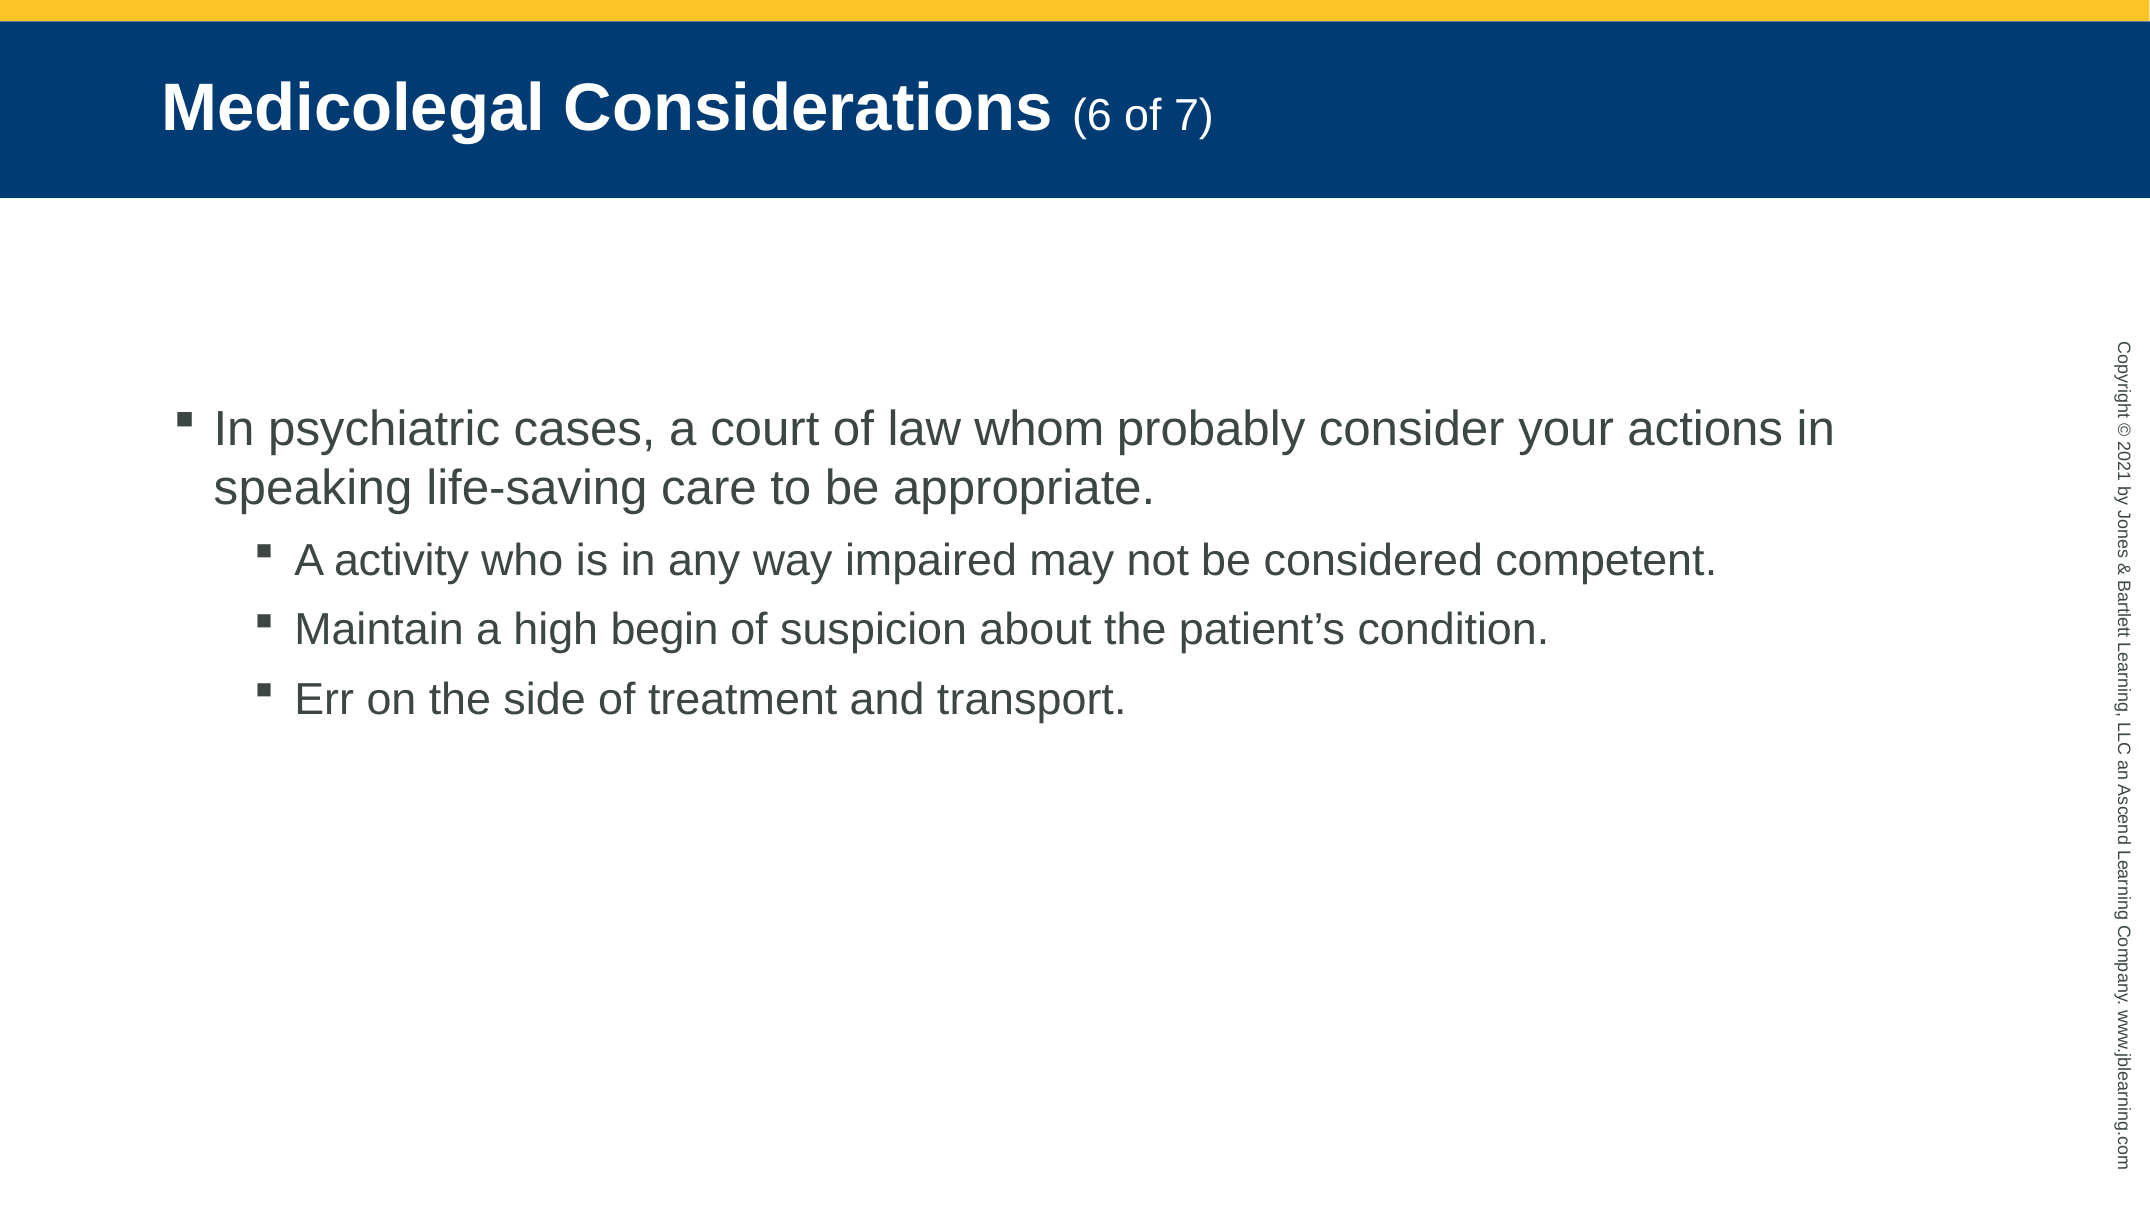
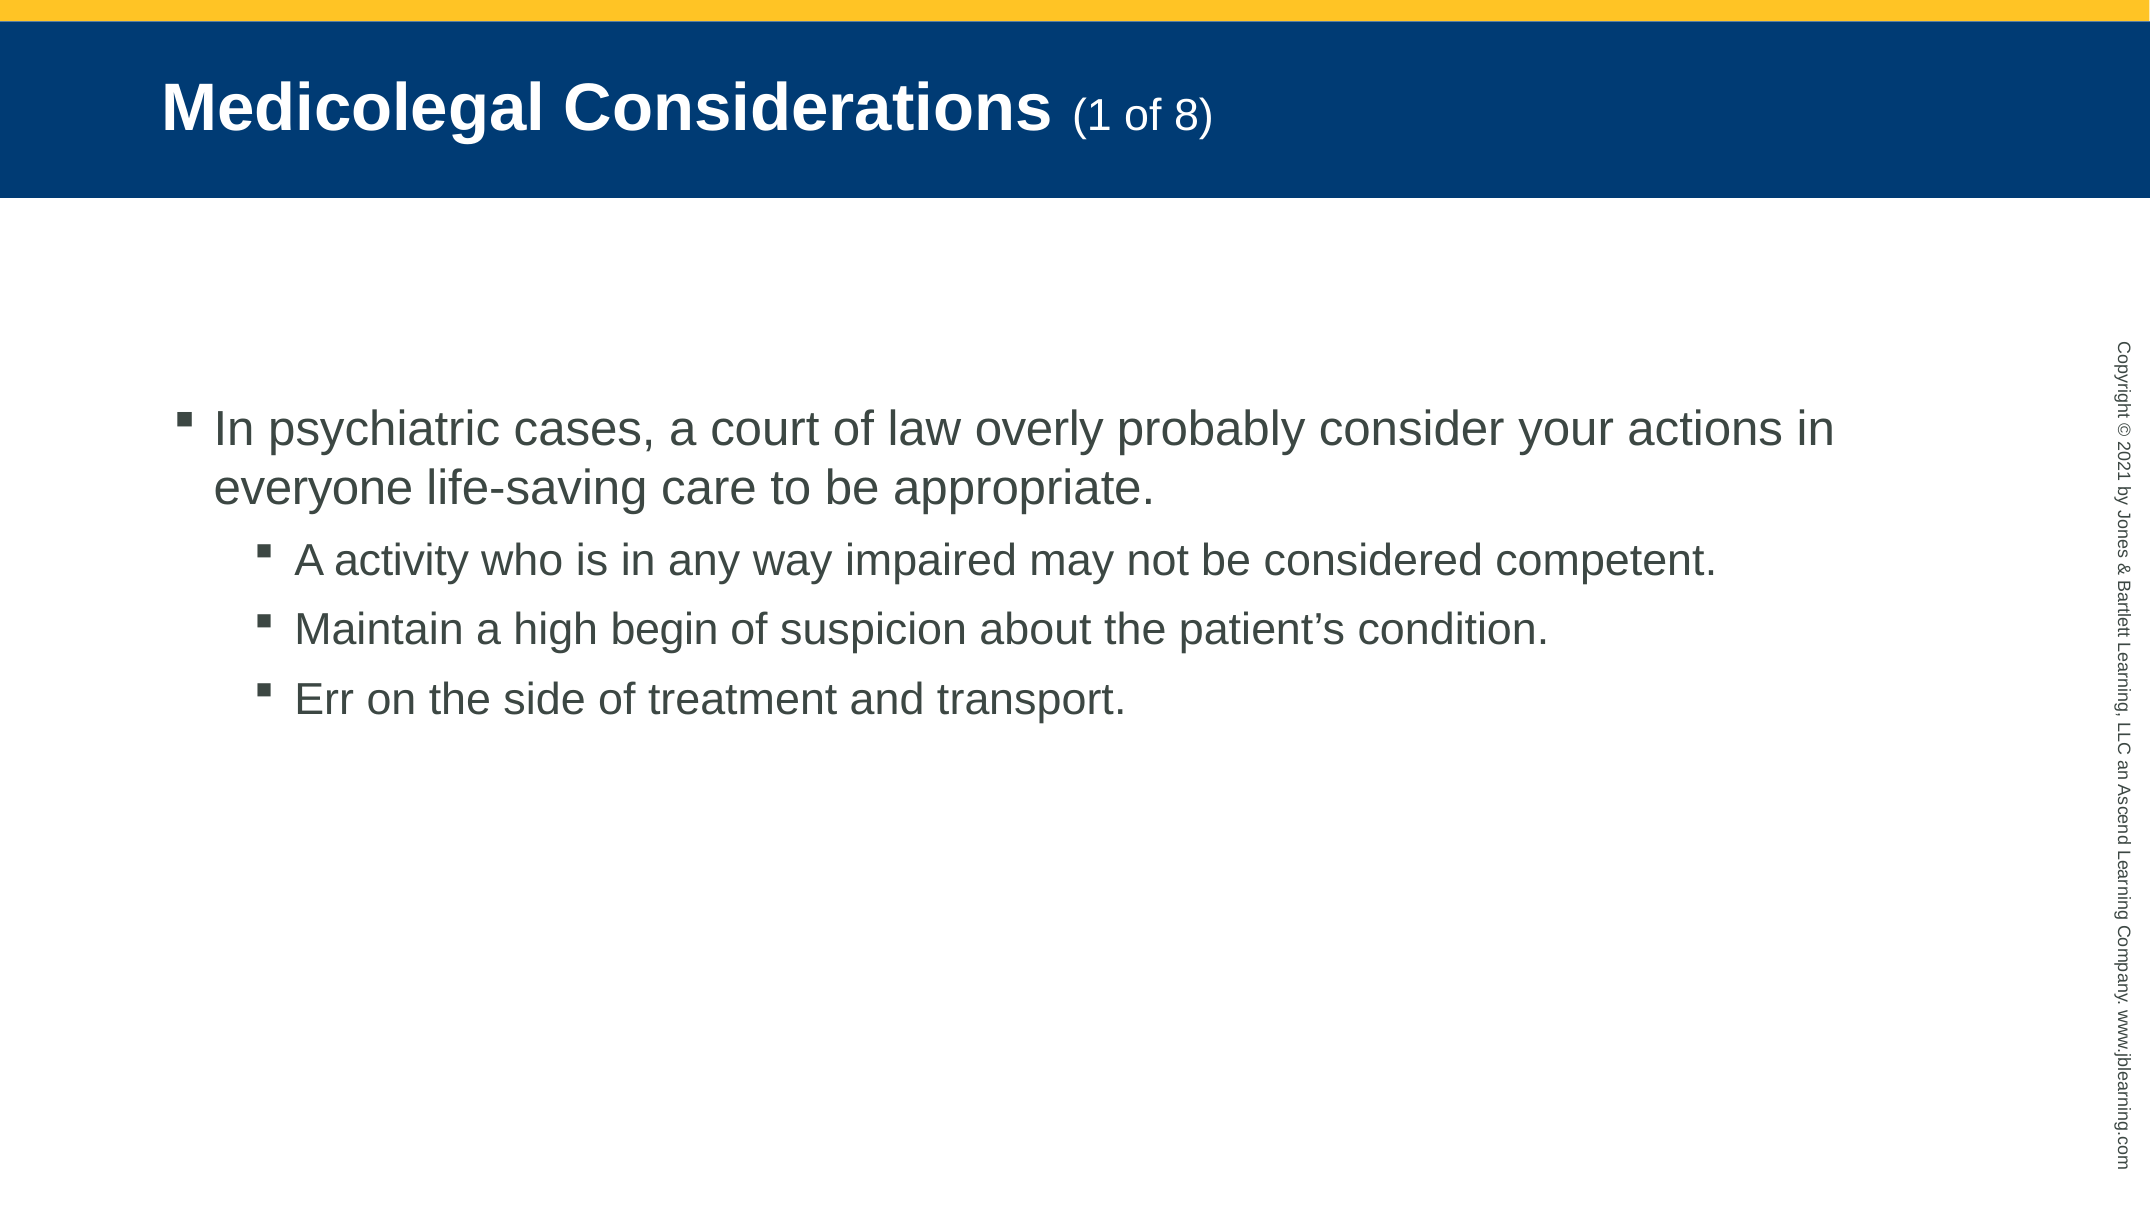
Considerations 6: 6 -> 1
7: 7 -> 8
whom: whom -> overly
speaking: speaking -> everyone
